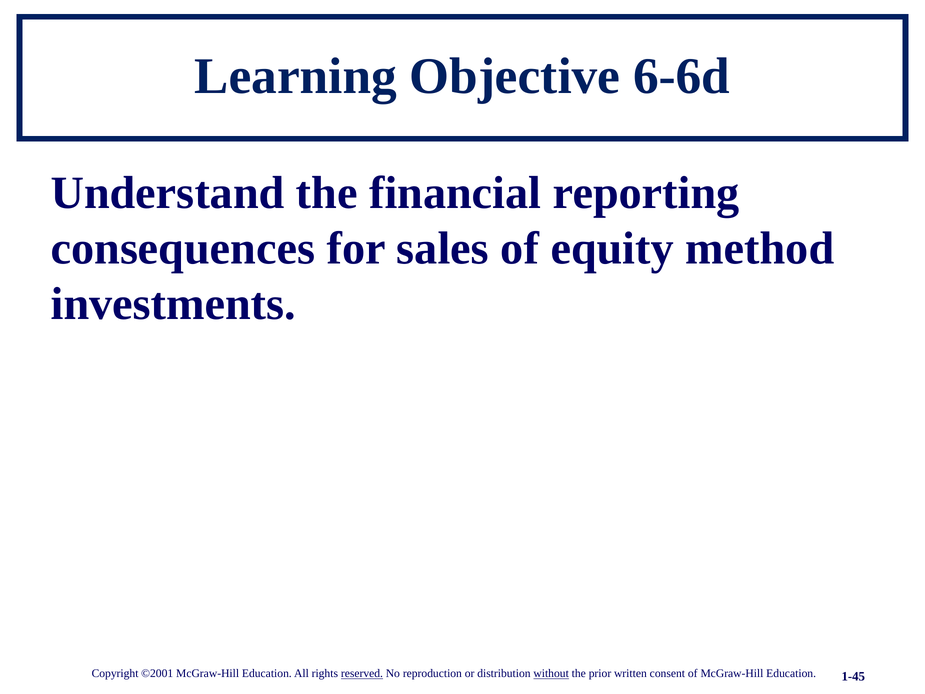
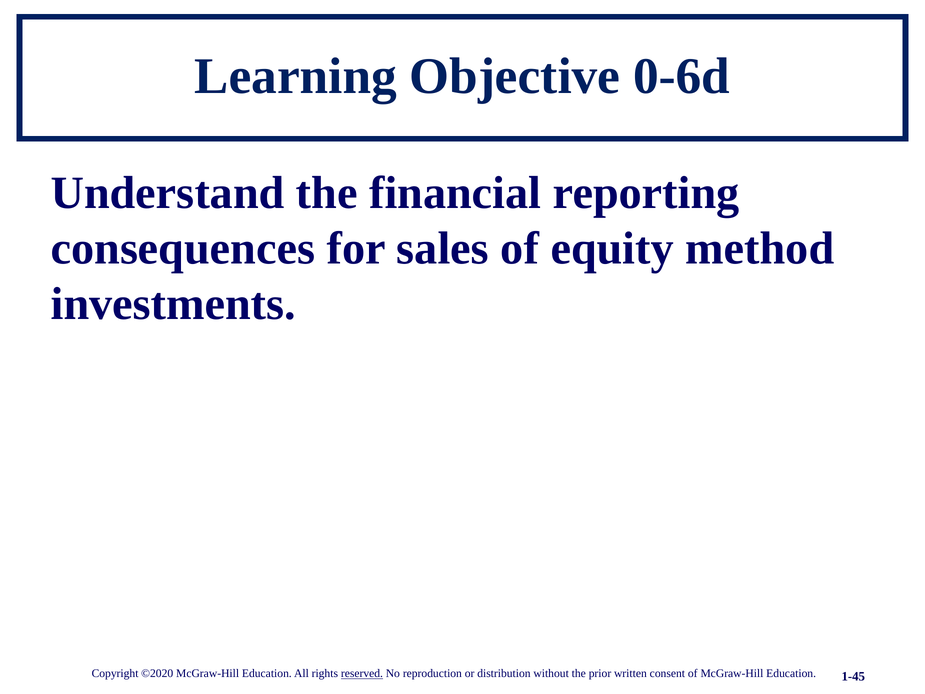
6-6d: 6-6d -> 0-6d
©2001: ©2001 -> ©2020
without underline: present -> none
